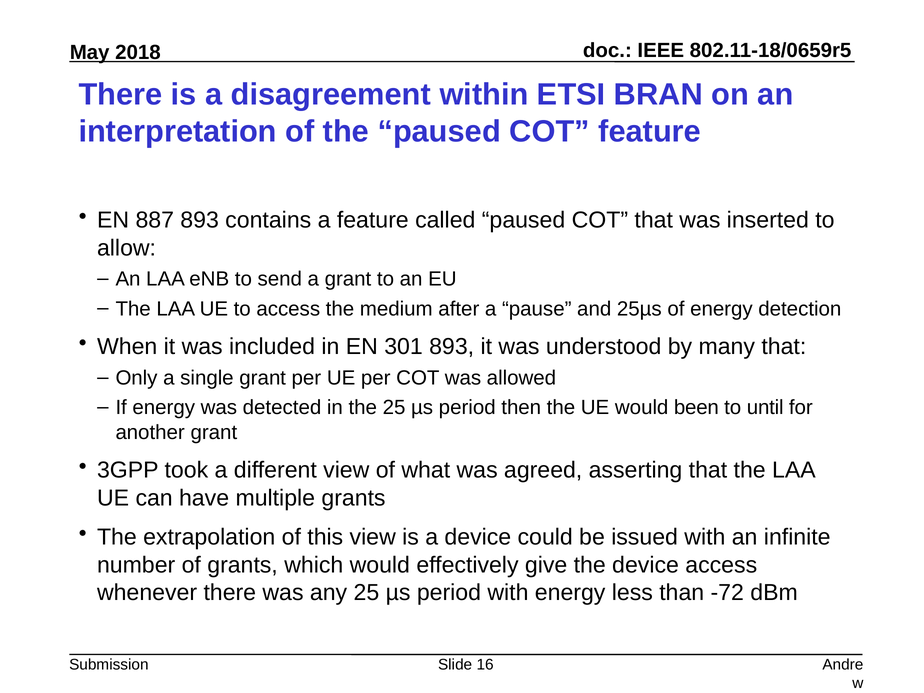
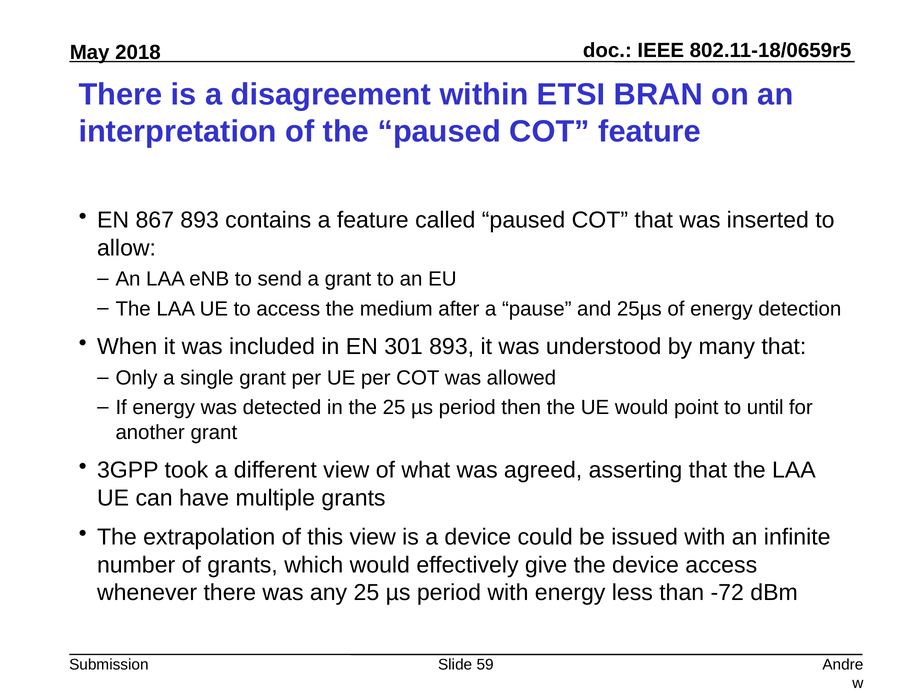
887: 887 -> 867
been: been -> point
16: 16 -> 59
